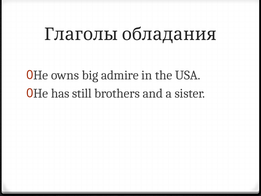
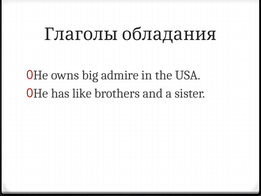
still: still -> like
